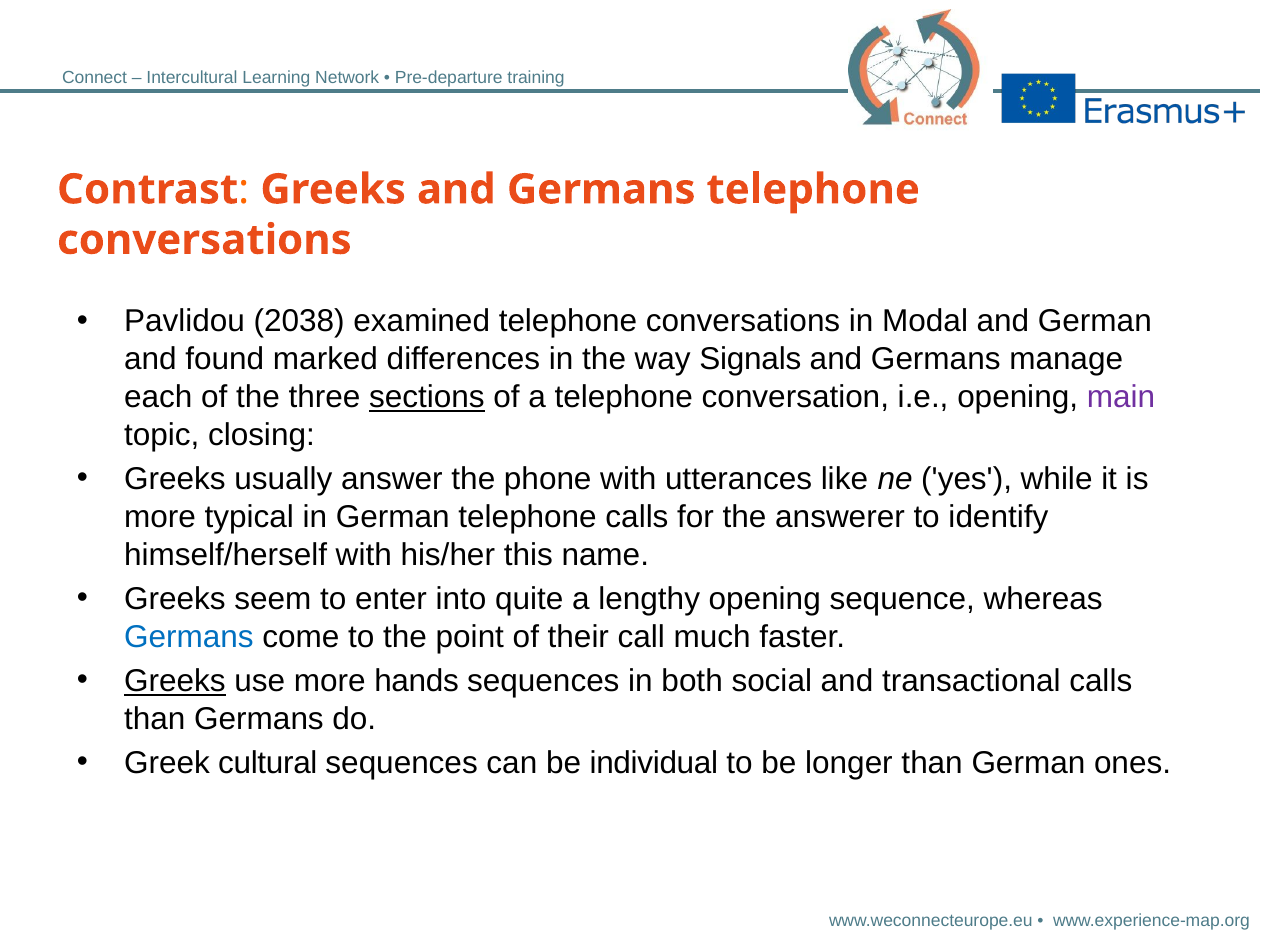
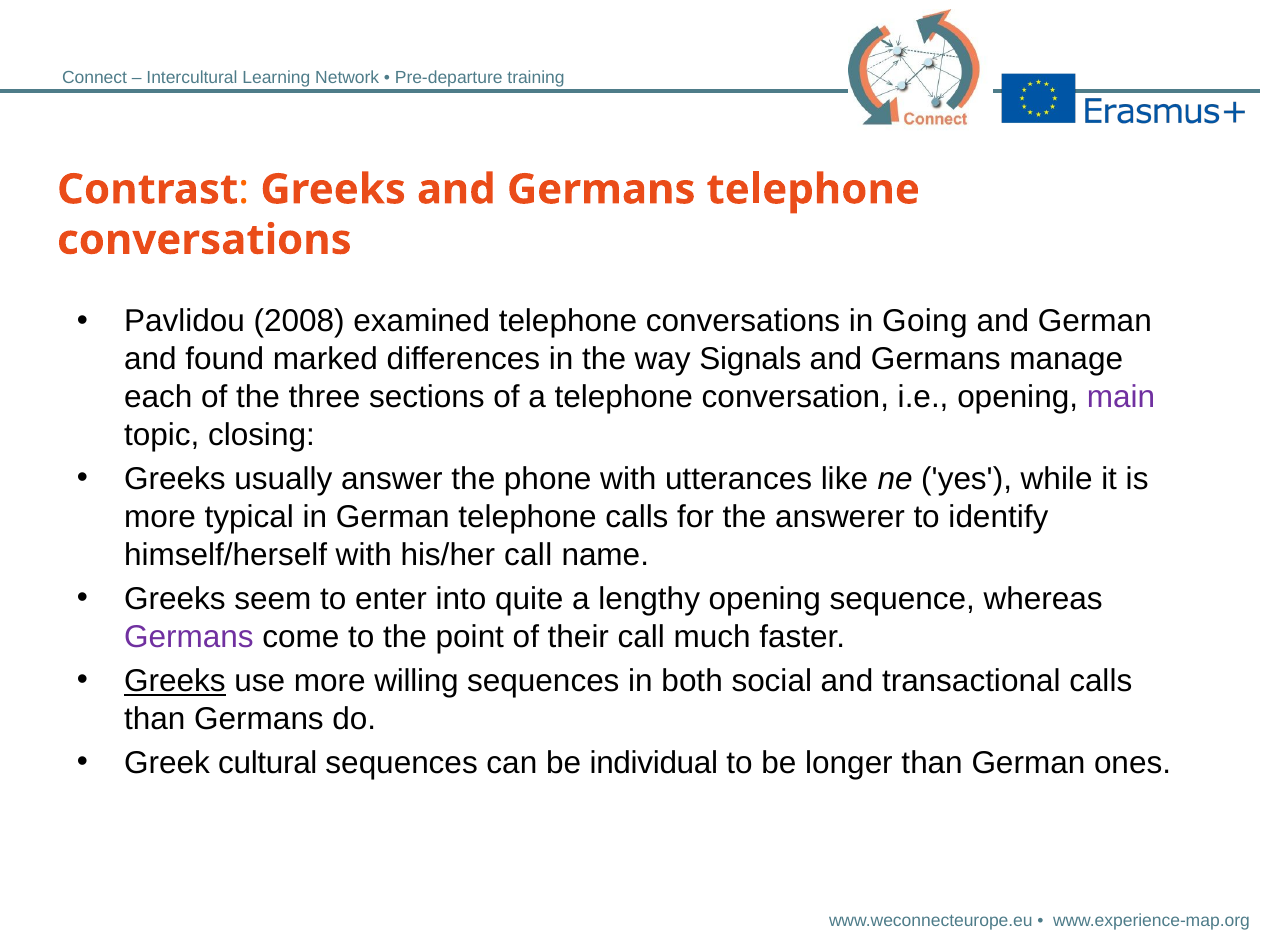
2038: 2038 -> 2008
Modal: Modal -> Going
sections underline: present -> none
his/her this: this -> call
Germans at (189, 637) colour: blue -> purple
hands: hands -> willing
